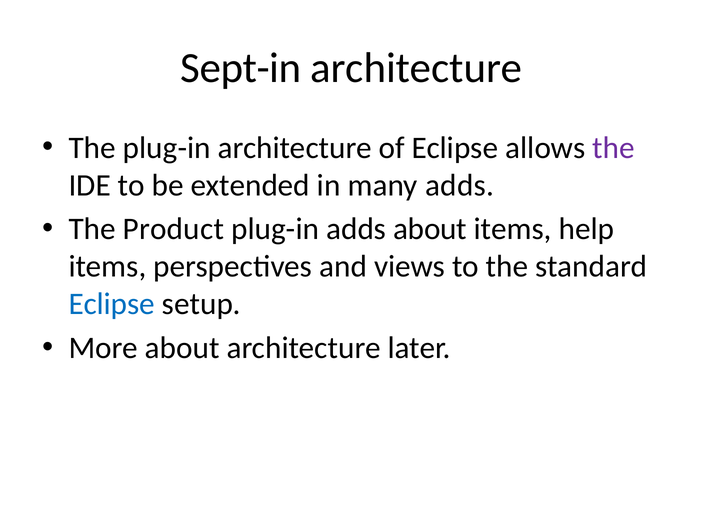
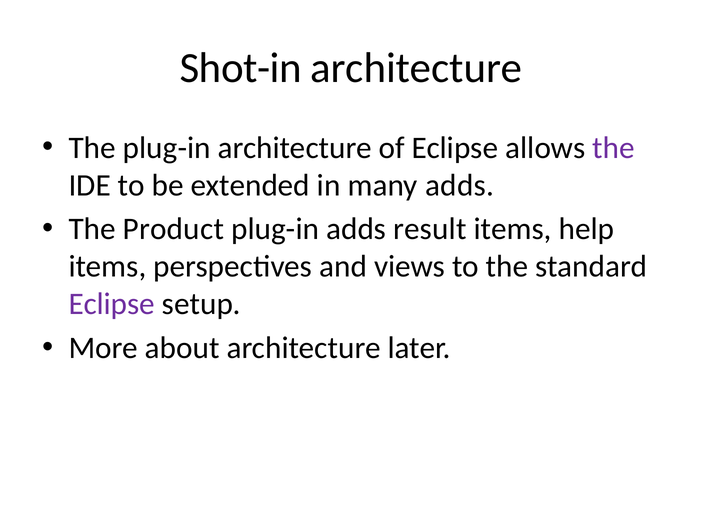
Sept-in: Sept-in -> Shot-in
adds about: about -> result
Eclipse at (112, 304) colour: blue -> purple
